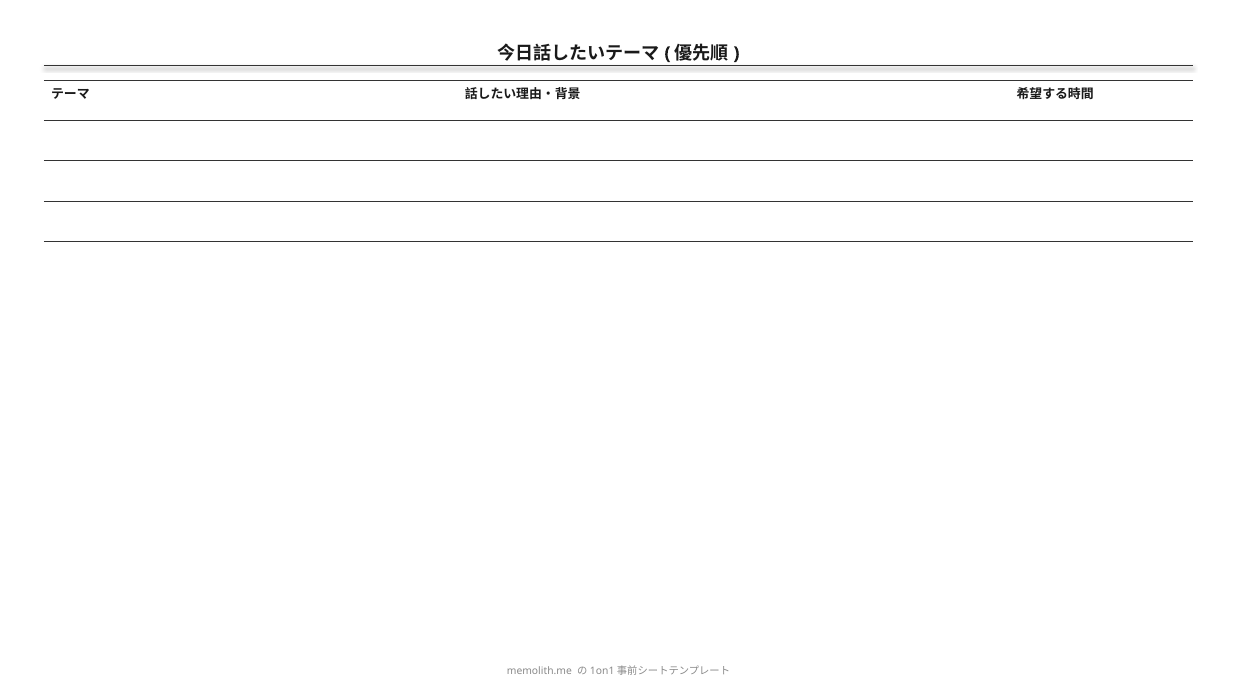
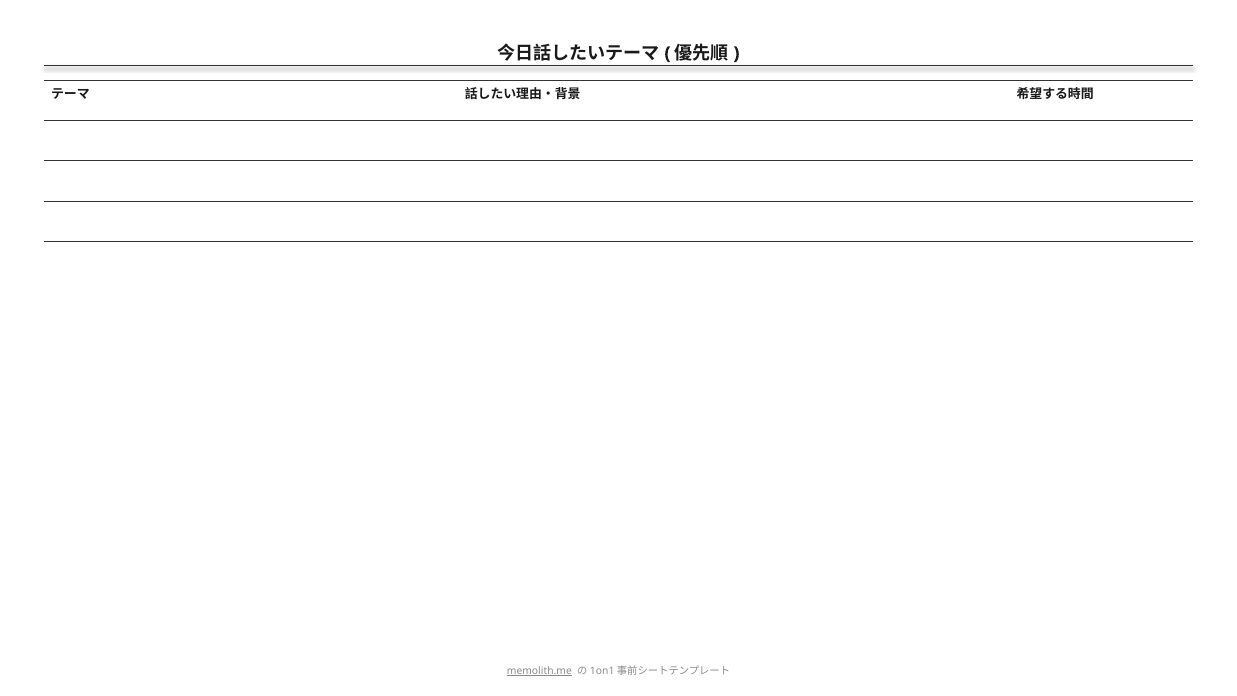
memolith.me underline: none -> present
